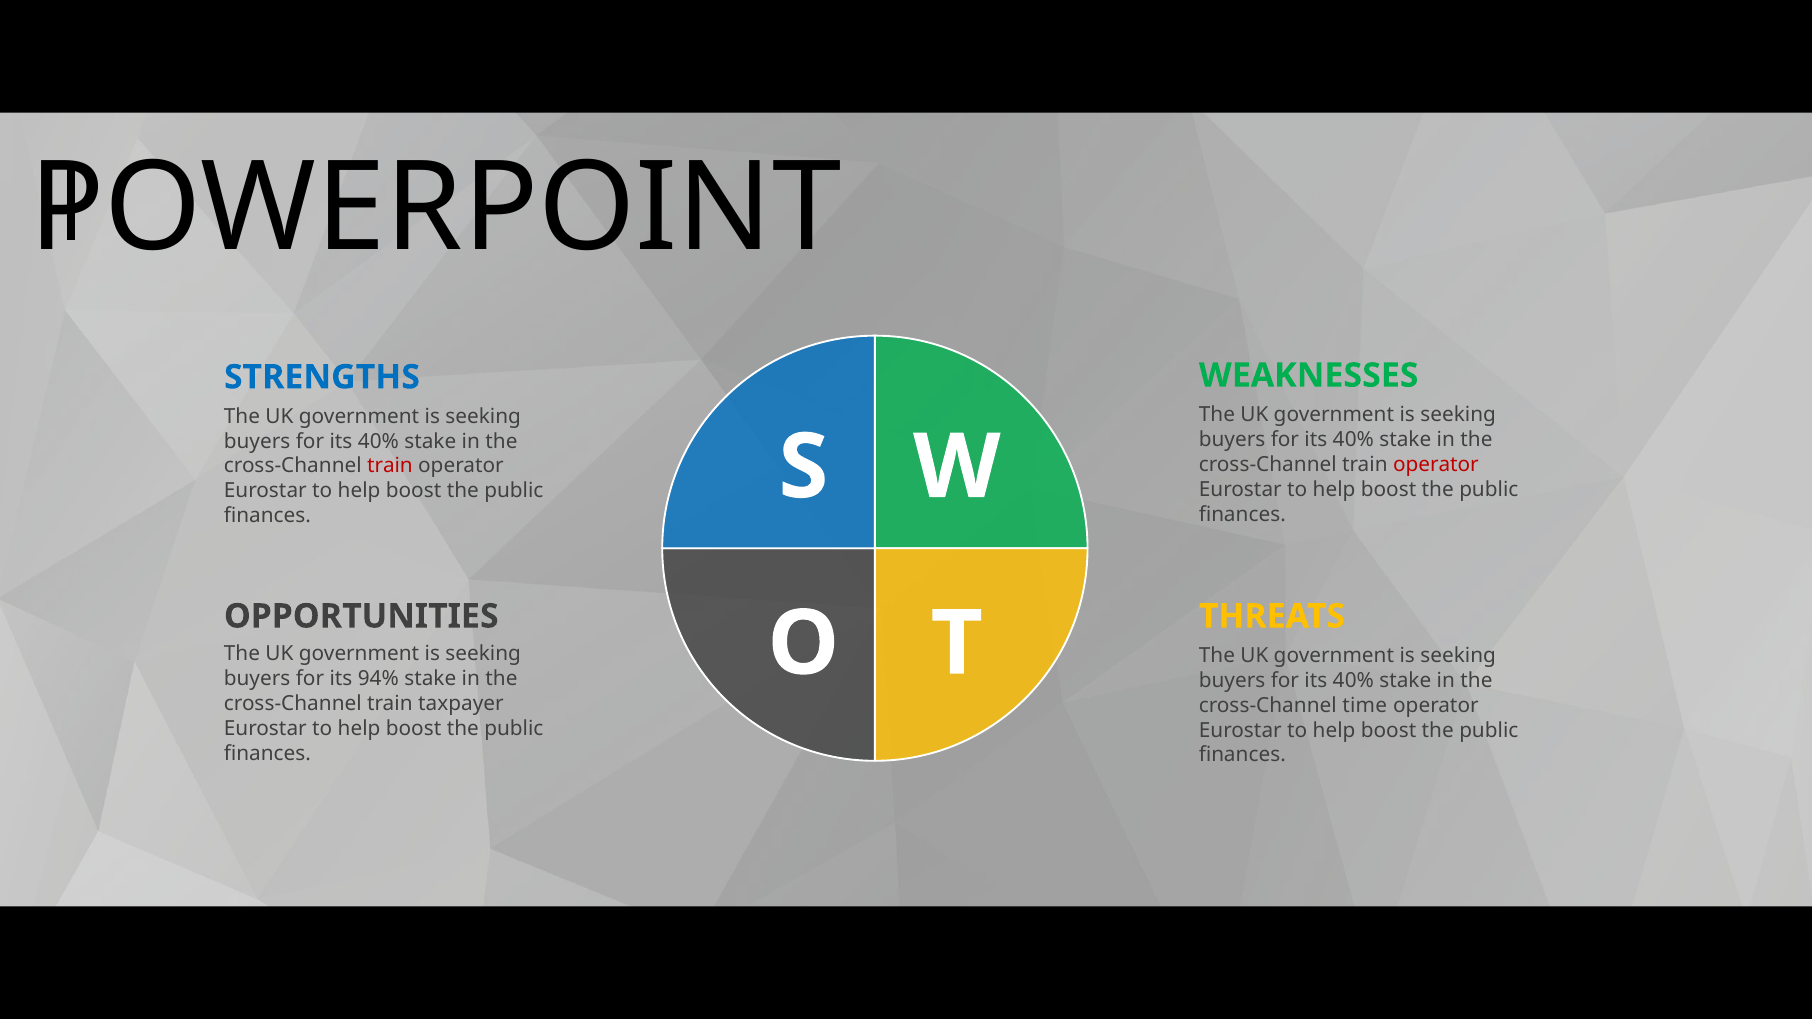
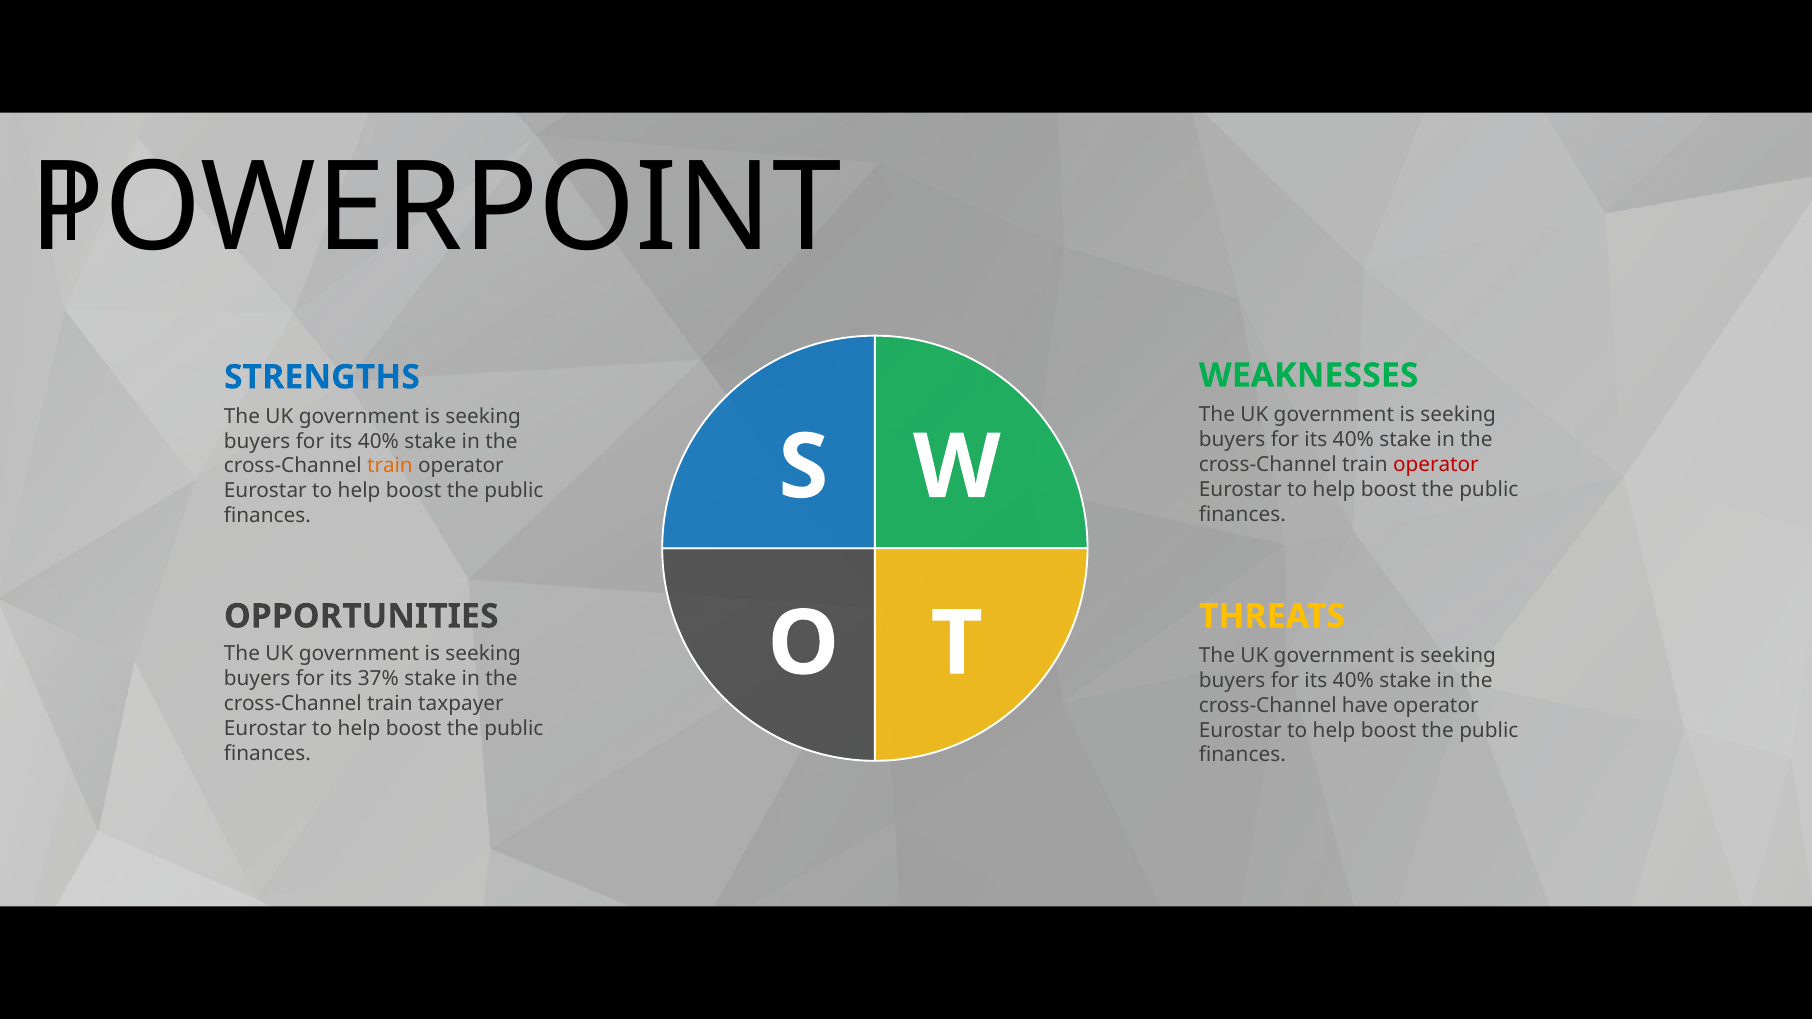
train at (390, 466) colour: red -> orange
94%: 94% -> 37%
time: time -> have
